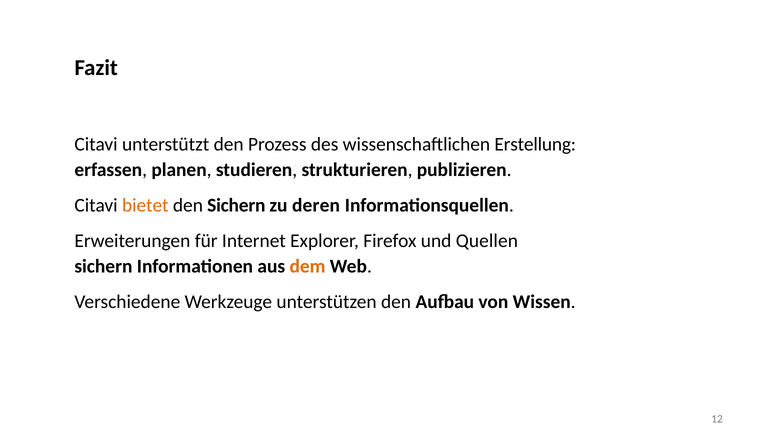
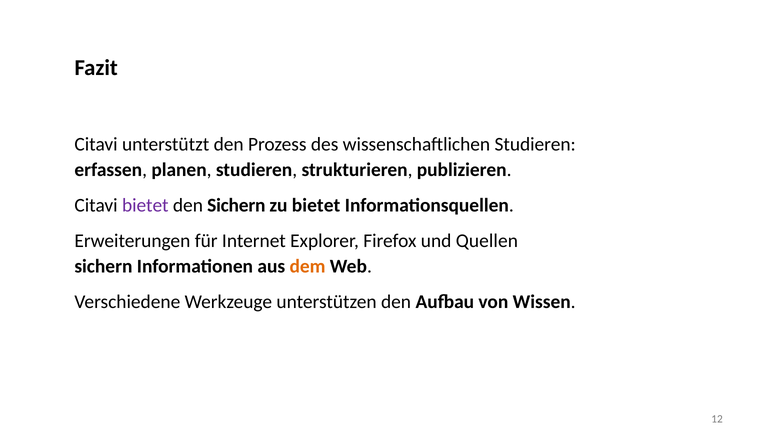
wissenschaftlichen Erstellung: Erstellung -> Studieren
bietet at (145, 205) colour: orange -> purple
zu deren: deren -> bietet
